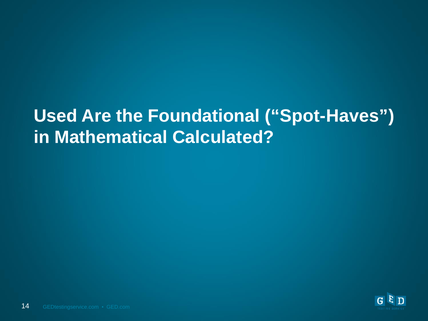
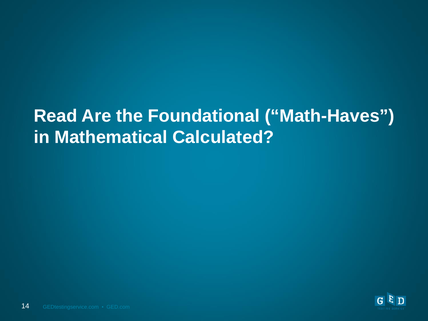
Used: Used -> Read
Spot-Haves: Spot-Haves -> Math-Haves
